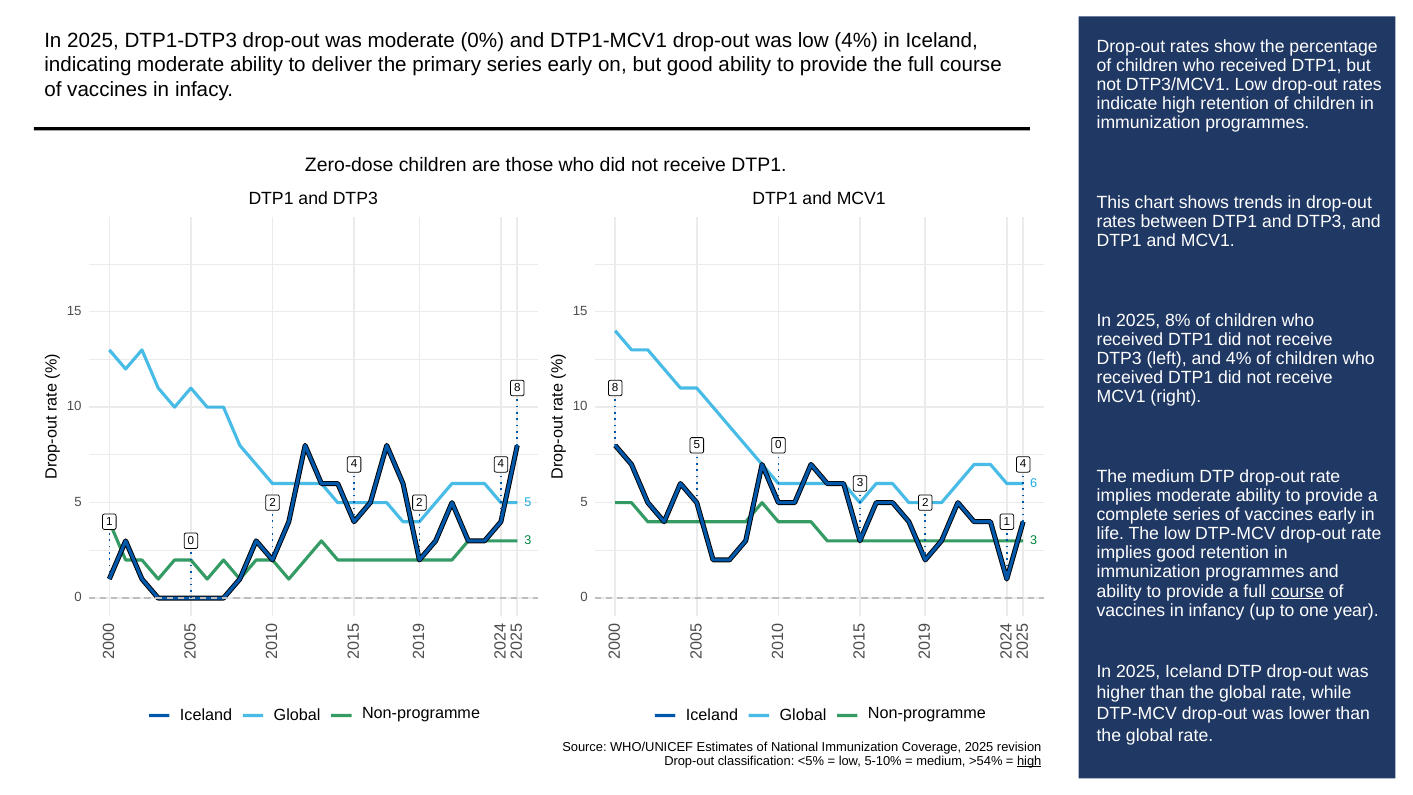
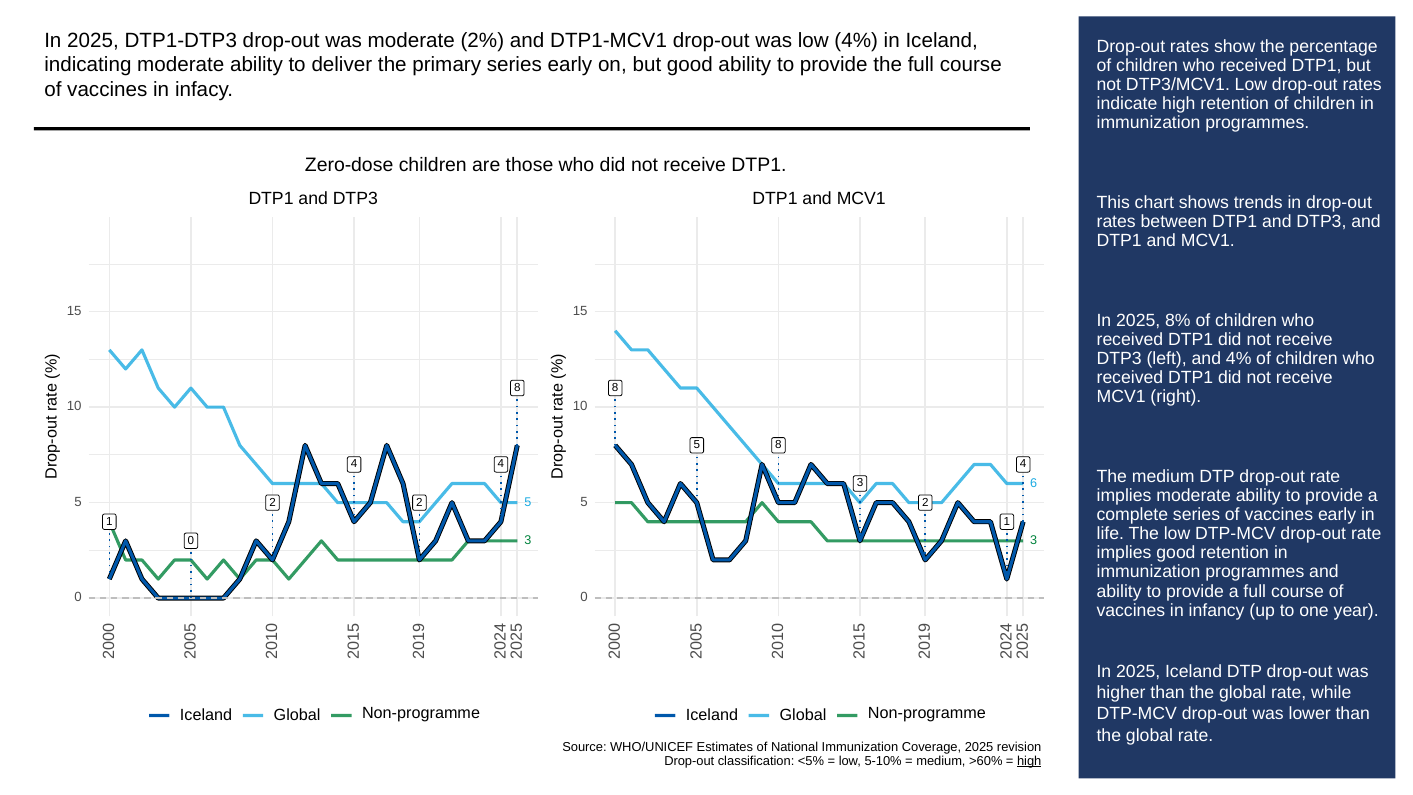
0%: 0% -> 2%
5 0: 0 -> 8
course at (1297, 591) underline: present -> none
>54%: >54% -> >60%
